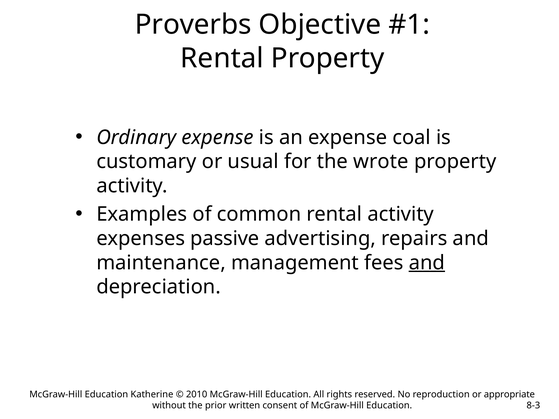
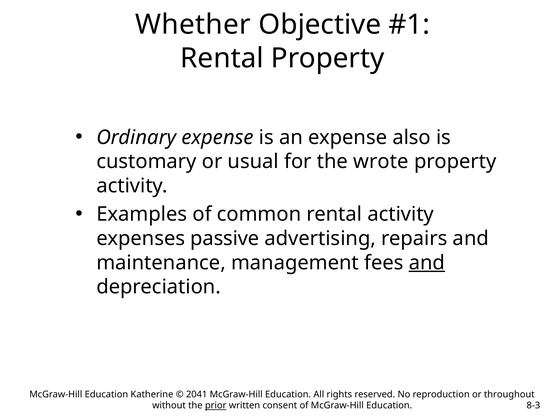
Proverbs: Proverbs -> Whether
coal: coal -> also
2010: 2010 -> 2041
appropriate: appropriate -> throughout
prior underline: none -> present
